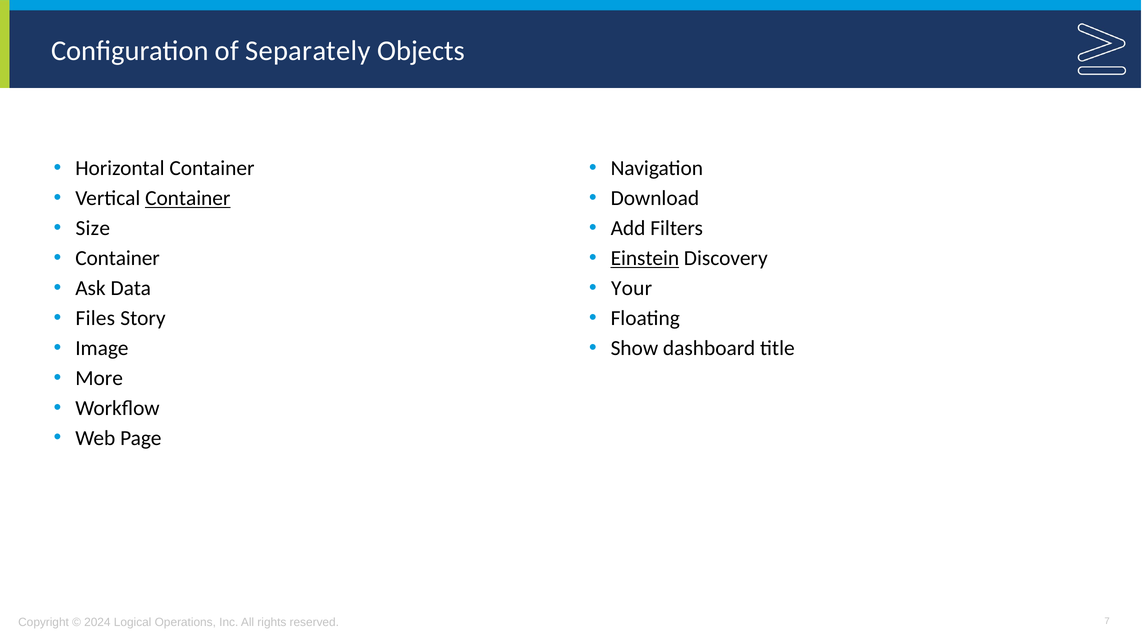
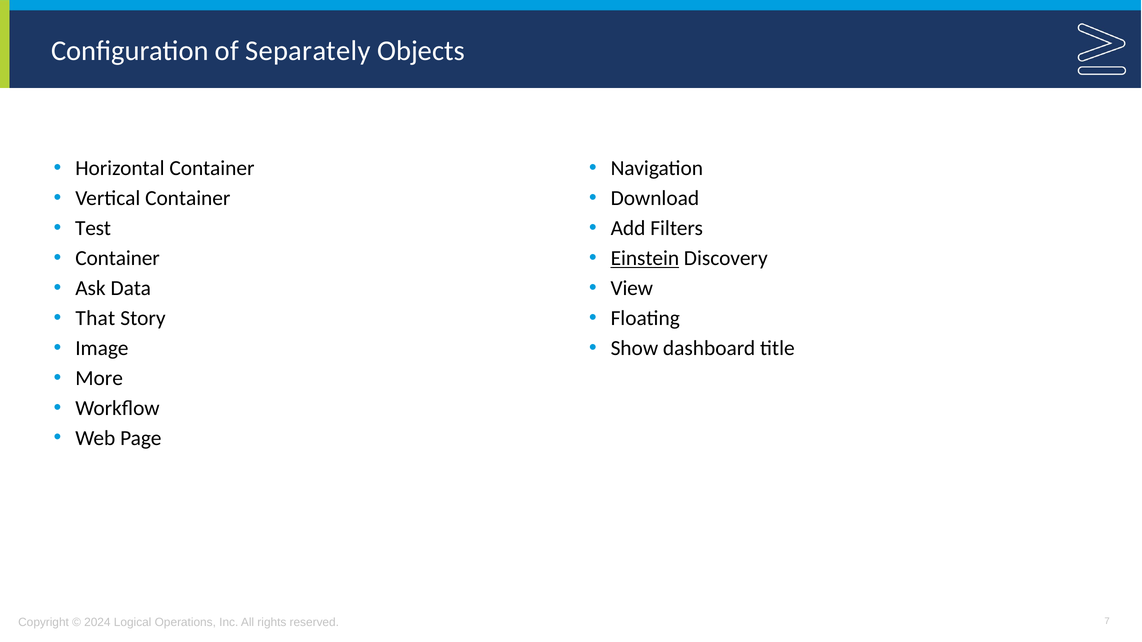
Container at (188, 198) underline: present -> none
Size: Size -> Test
Your: Your -> View
Files: Files -> That
